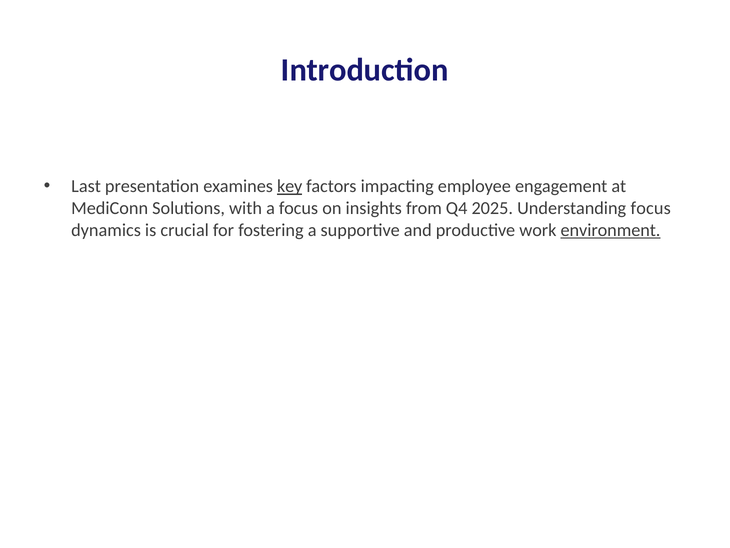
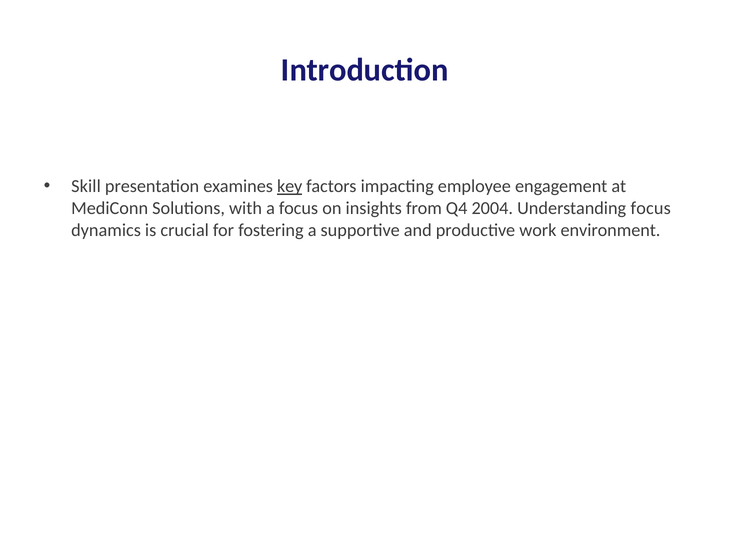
Last: Last -> Skill
2025: 2025 -> 2004
environment underline: present -> none
